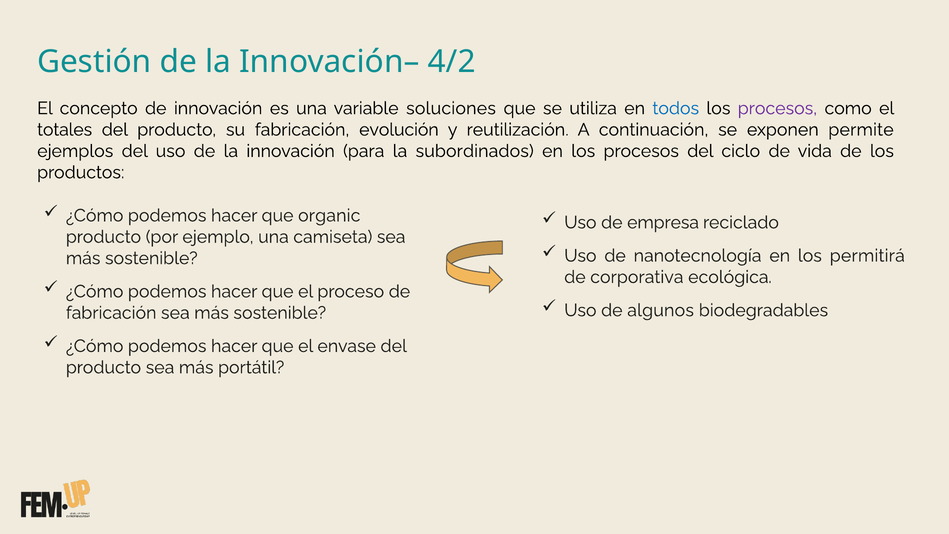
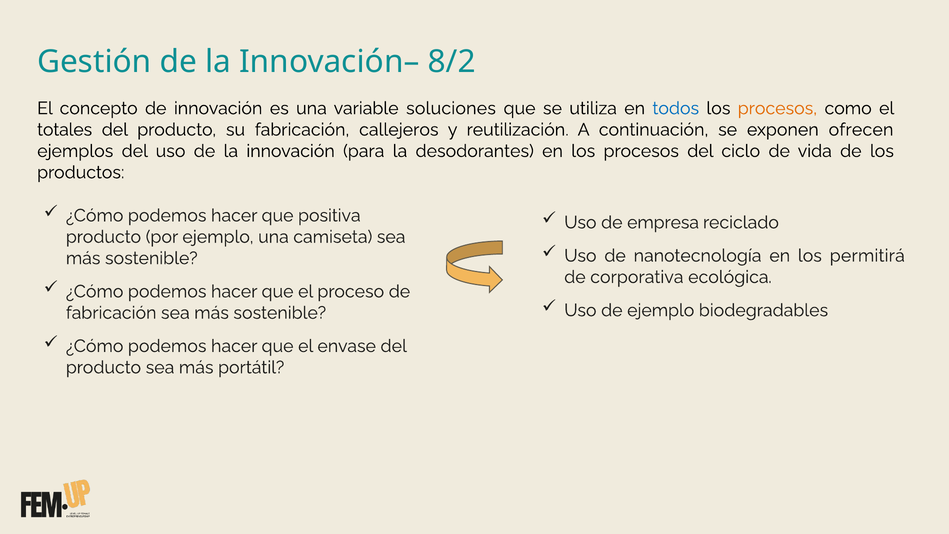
4/2: 4/2 -> 8/2
procesos at (777, 108) colour: purple -> orange
evolución: evolución -> callejeros
permite: permite -> ofrecen
subordinados: subordinados -> desodorantes
organic: organic -> positiva
de algunos: algunos -> ejemplo
